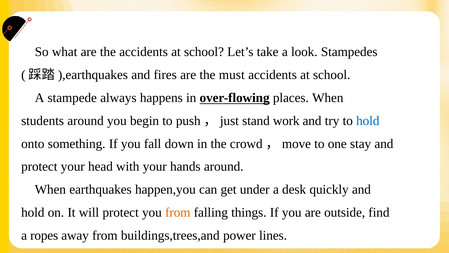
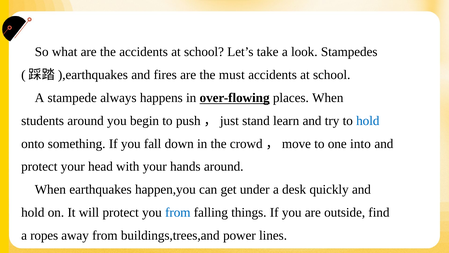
work: work -> learn
stay: stay -> into
from at (178, 212) colour: orange -> blue
